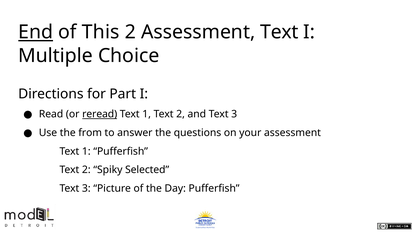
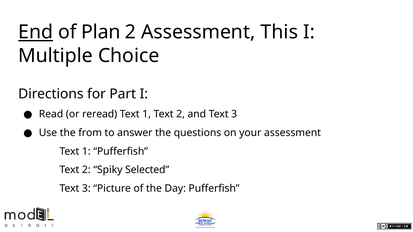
This: This -> Plan
2 Assessment Text: Text -> This
reread underline: present -> none
